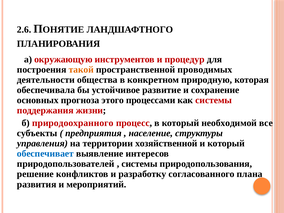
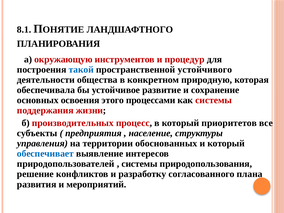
2.6: 2.6 -> 8.1
такой colour: orange -> blue
проводимых: проводимых -> устойчивого
прогноза: прогноза -> освоения
природоохранного: природоохранного -> производительных
необходимой: необходимой -> приоритетов
хозяйственной: хозяйственной -> обоснованных
